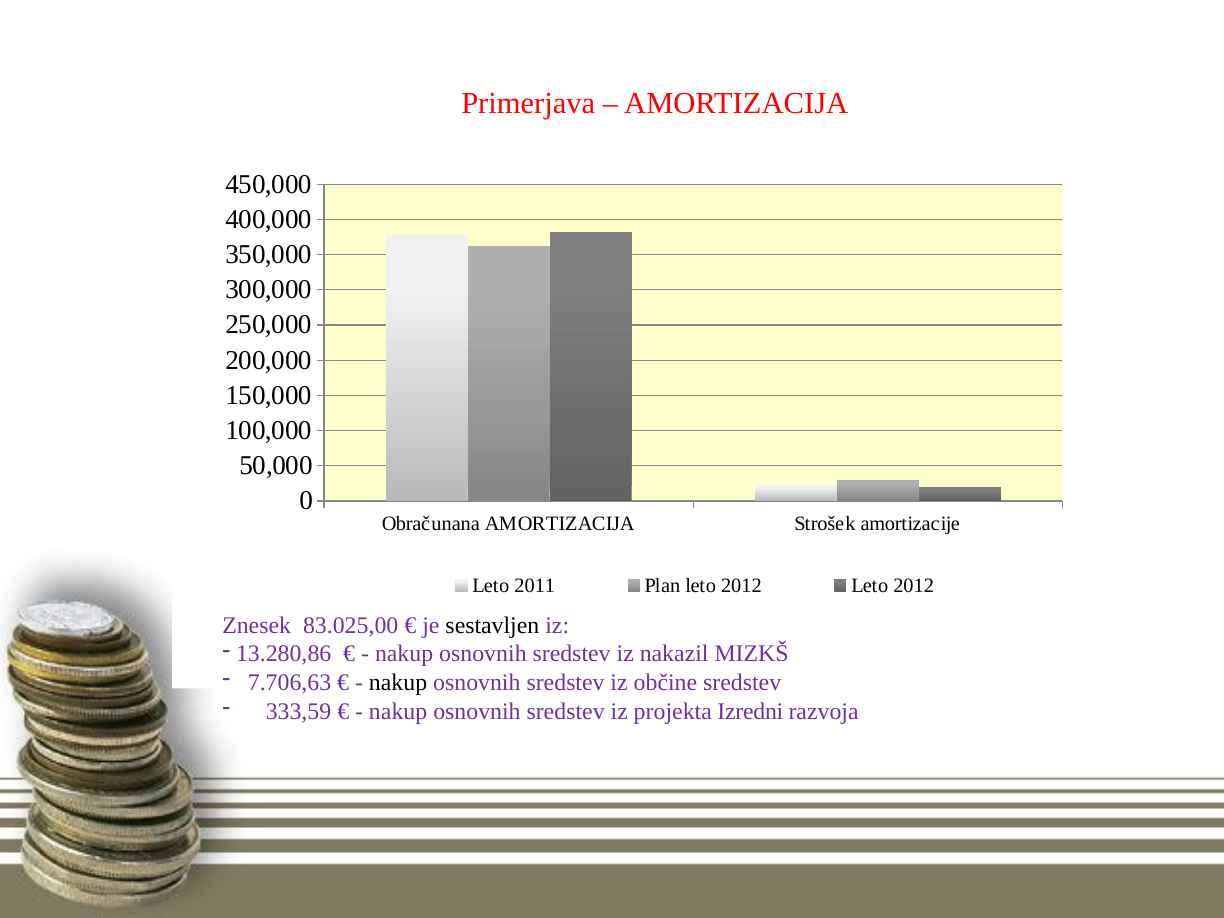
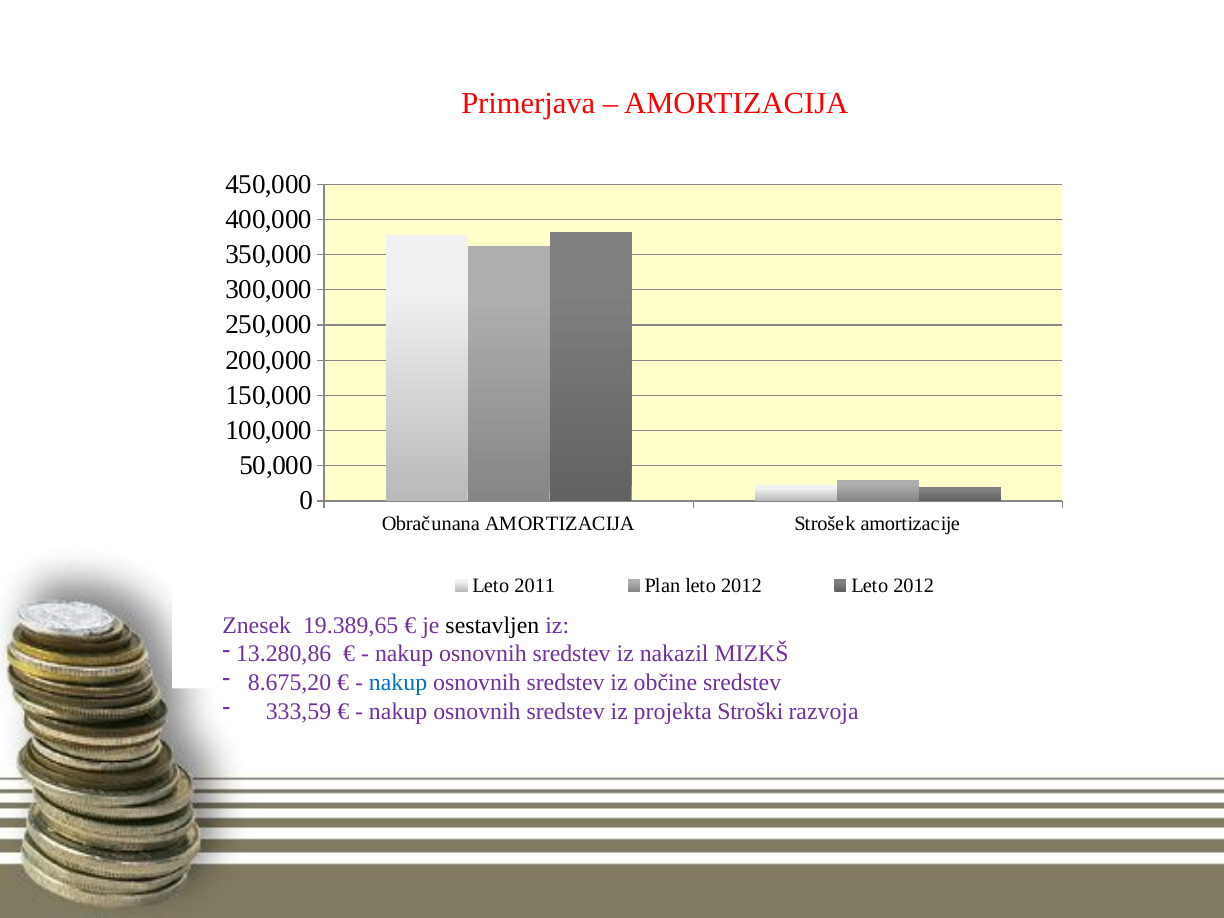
83.025,00: 83.025,00 -> 19.389,65
7.706,63: 7.706,63 -> 8.675,20
nakup at (398, 683) colour: black -> blue
Izredni: Izredni -> Stroški
